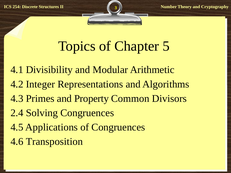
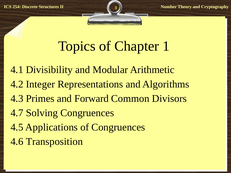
5: 5 -> 1
Property: Property -> Forward
2.4: 2.4 -> 4.7
